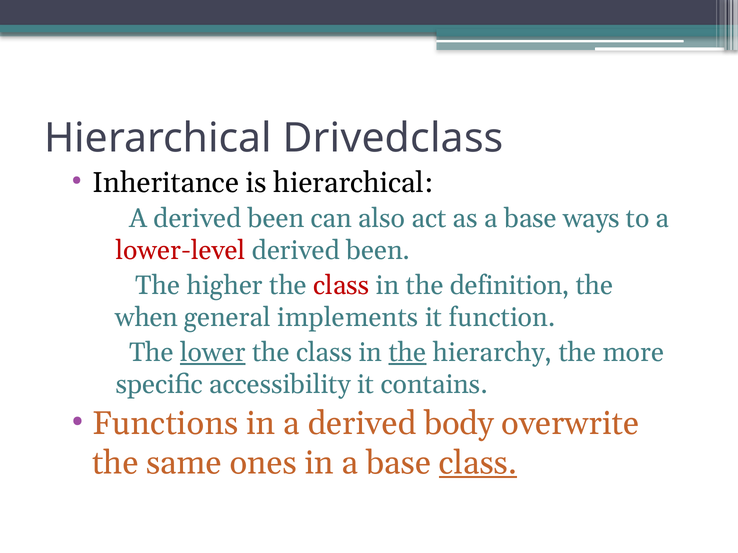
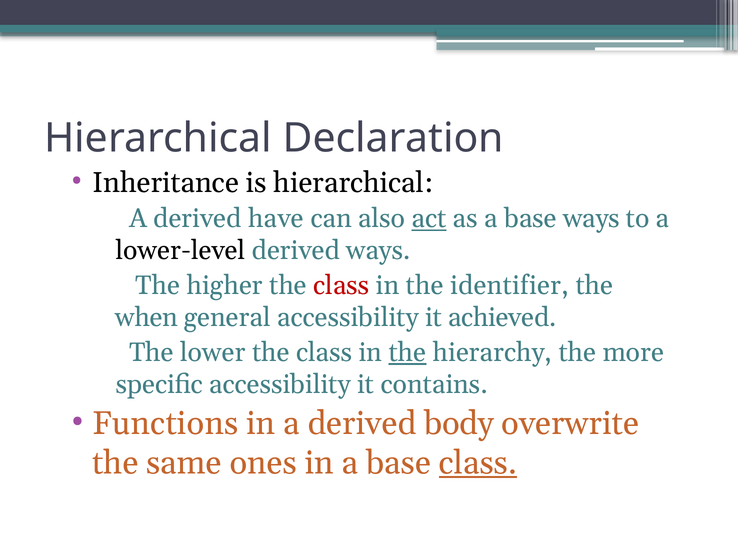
Drivedclass: Drivedclass -> Declaration
A derived been: been -> have
act underline: none -> present
lower-level colour: red -> black
been at (378, 251): been -> ways
definition: definition -> identifier
general implements: implements -> accessibility
function: function -> achieved
lower underline: present -> none
